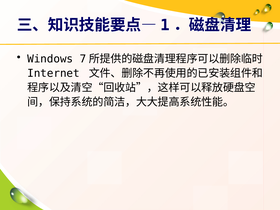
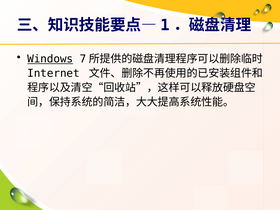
Windows underline: none -> present
